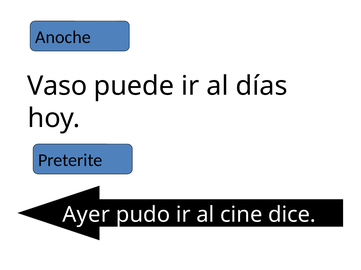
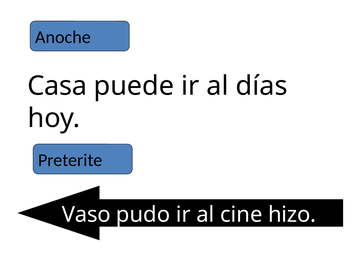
Vaso: Vaso -> Casa
Ayer: Ayer -> Vaso
dice: dice -> hizo
